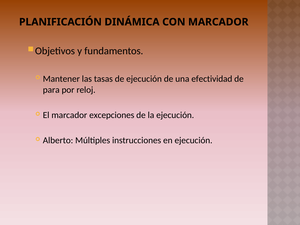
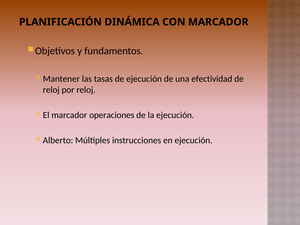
para at (51, 90): para -> reloj
excepciones: excepciones -> operaciones
